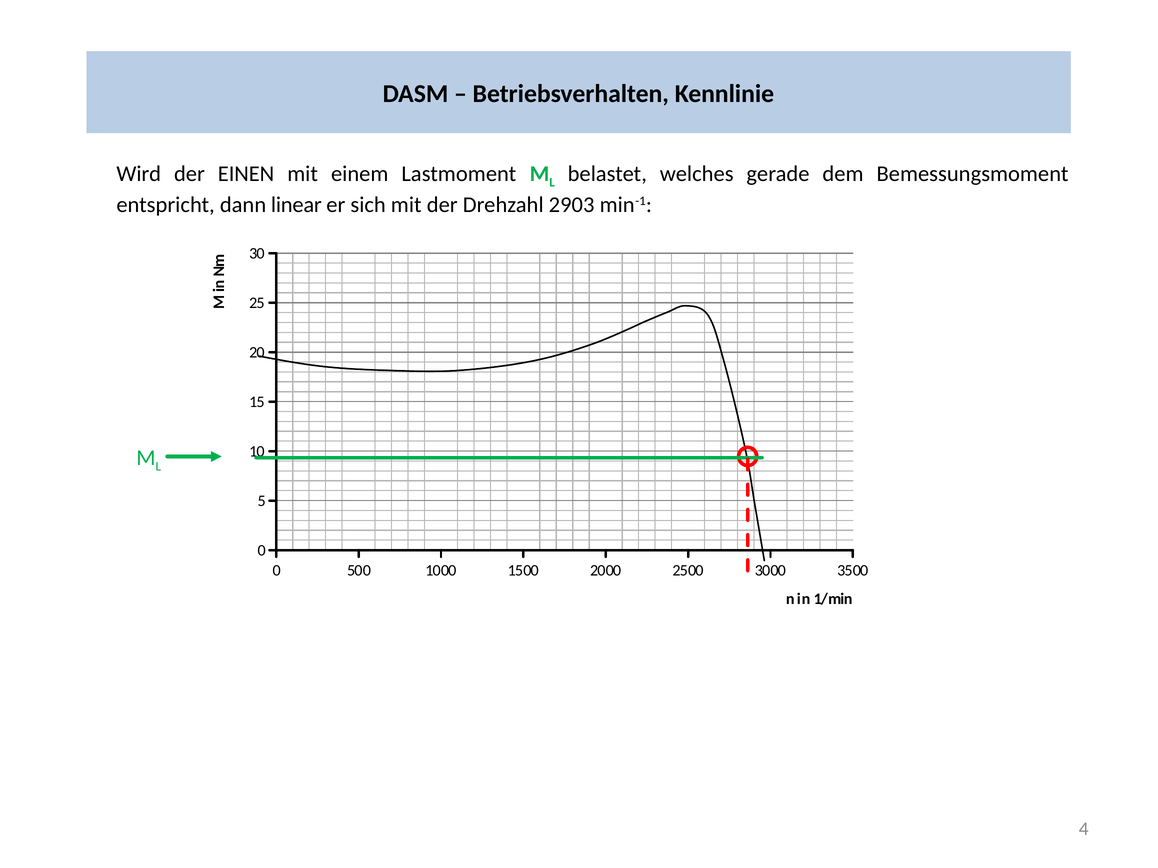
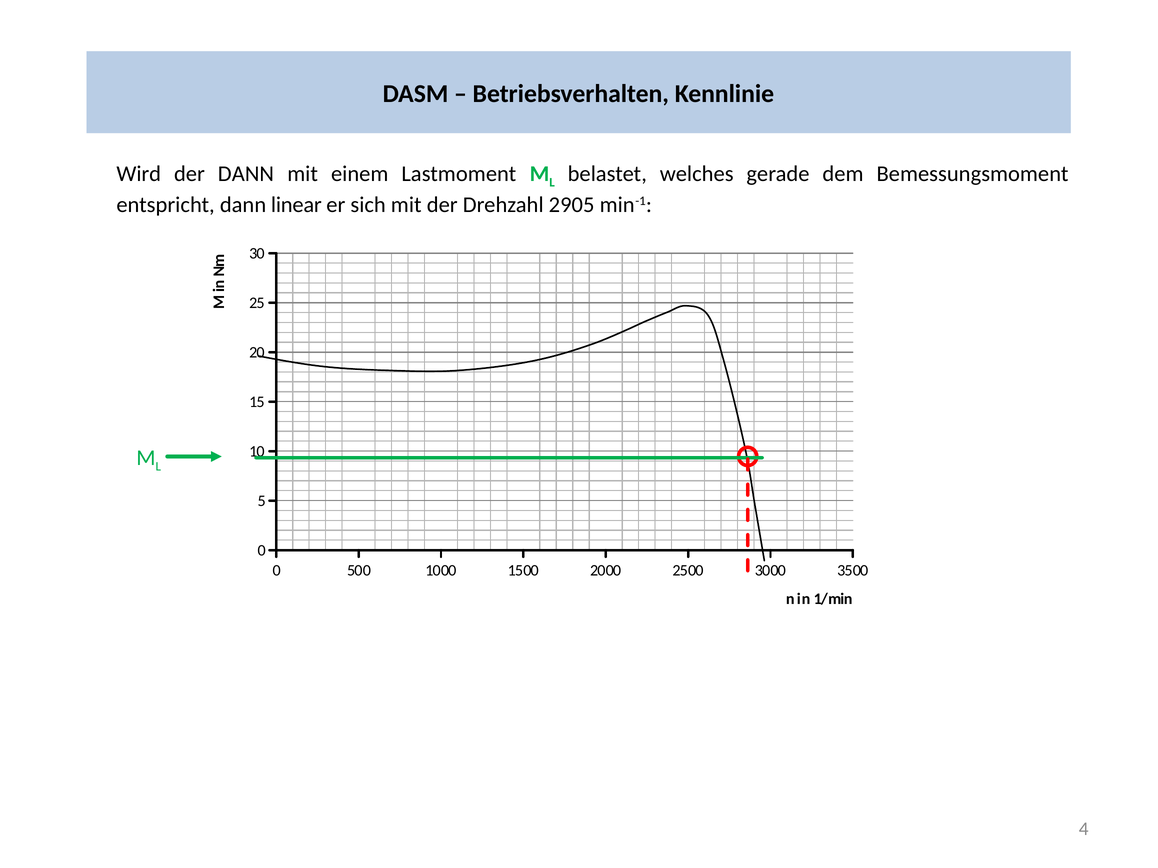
der EINEN: EINEN -> DANN
2903: 2903 -> 2905
